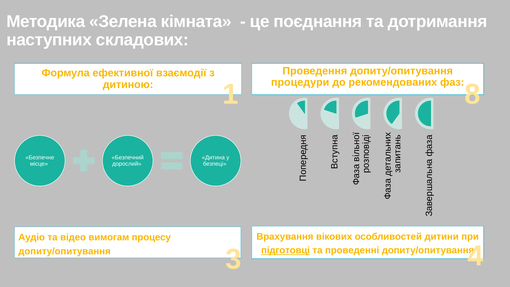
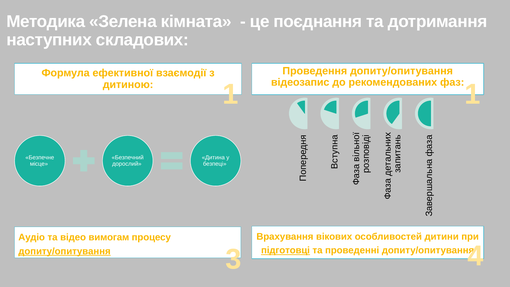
процедури: процедури -> відеозапис
1 8: 8 -> 1
допиту/опитування at (65, 251) underline: none -> present
